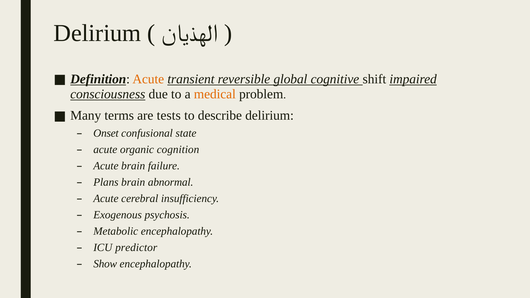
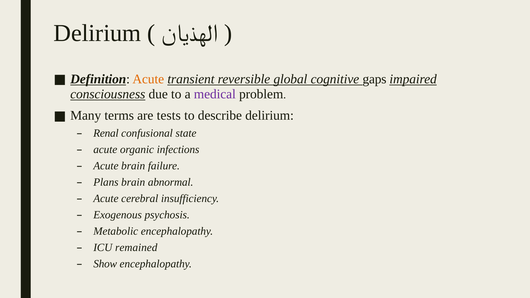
shift: shift -> gaps
medical colour: orange -> purple
Onset: Onset -> Renal
cognition: cognition -> infections
predictor: predictor -> remained
